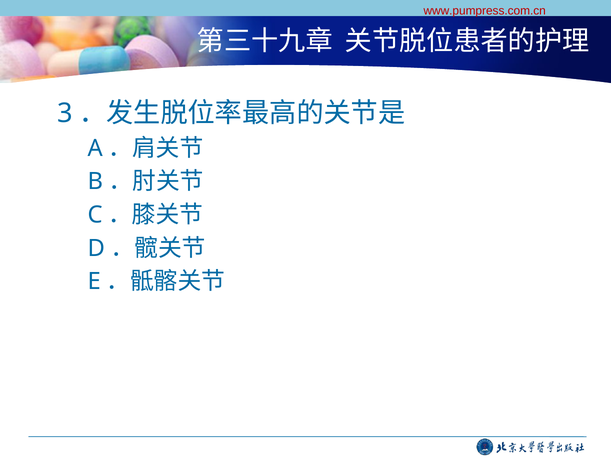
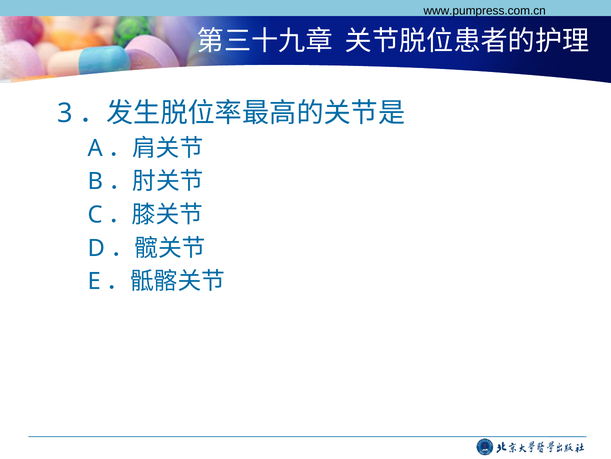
www.pumpress.com.cn colour: red -> black
